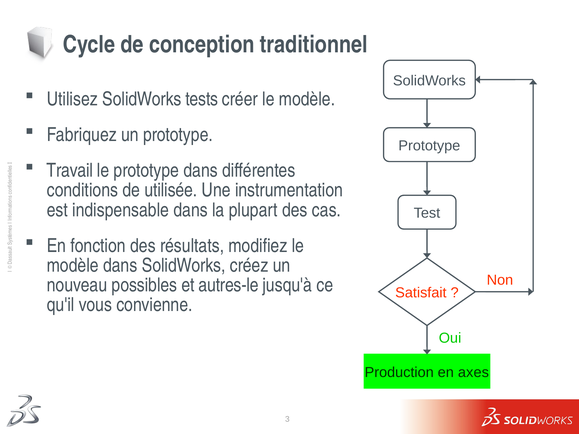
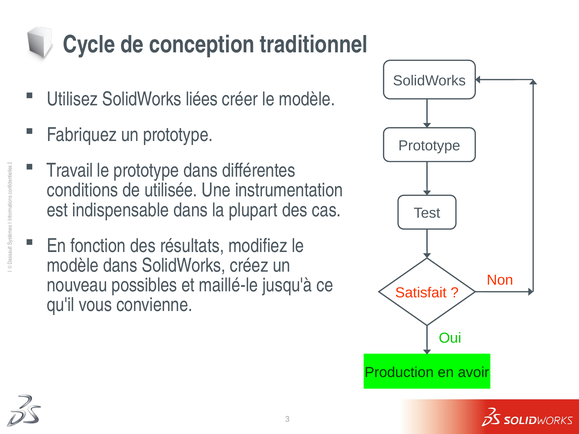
tests: tests -> liées
autres-le: autres-le -> maillé-le
axes: axes -> avoir
